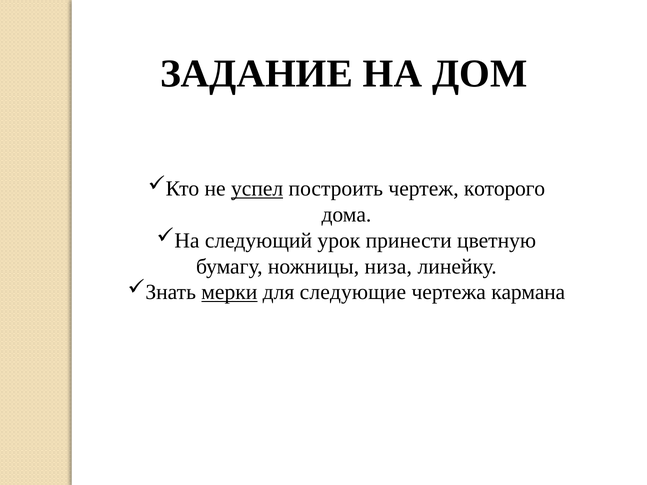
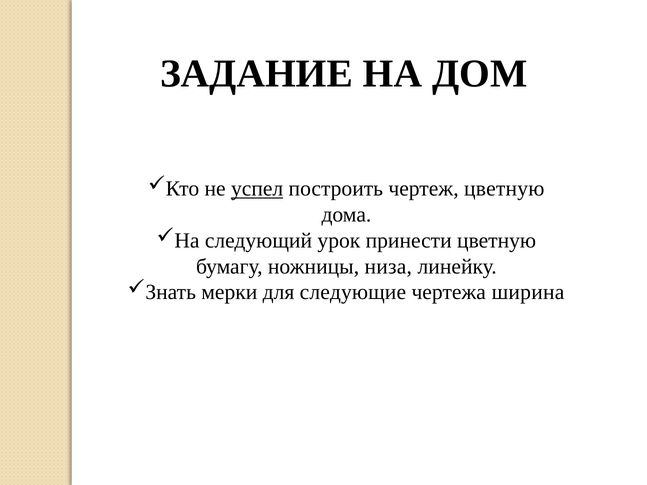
чертеж которого: которого -> цветную
мерки underline: present -> none
кармана: кармана -> ширина
